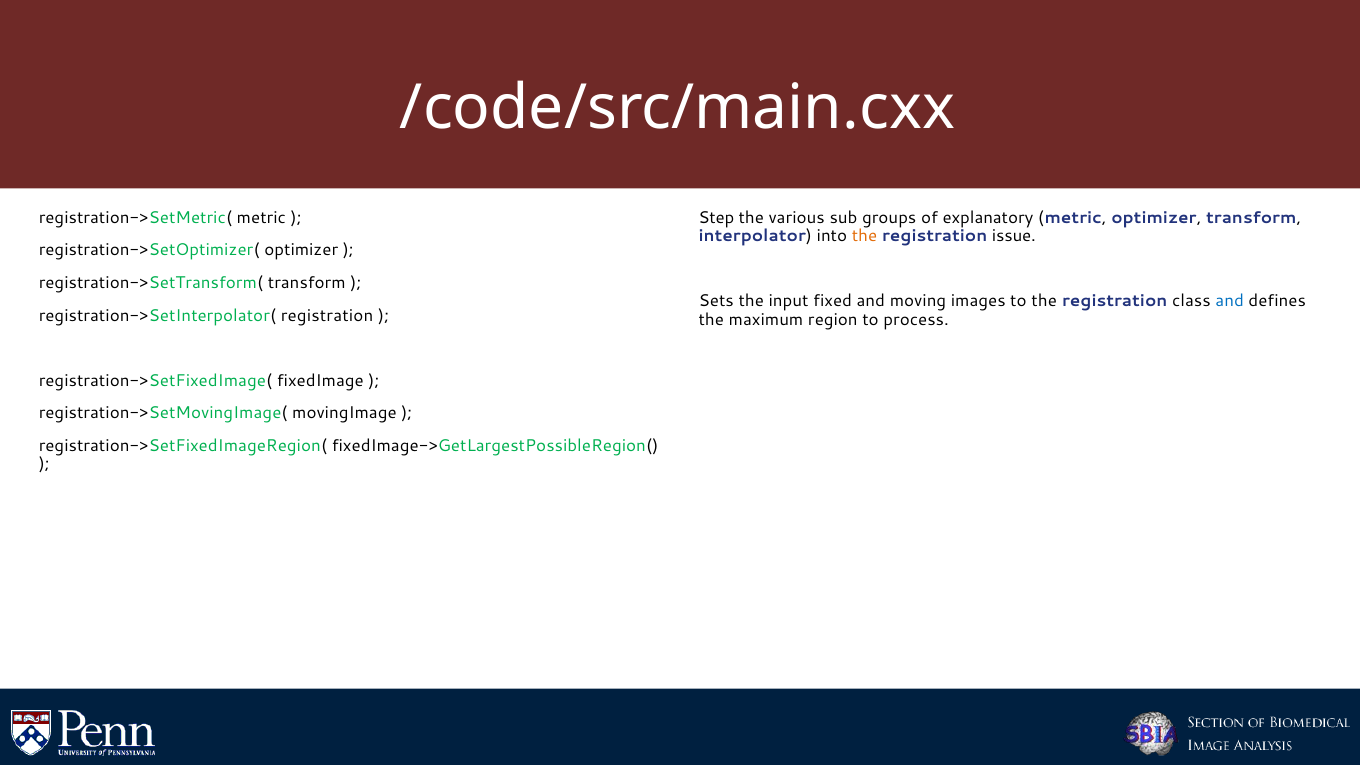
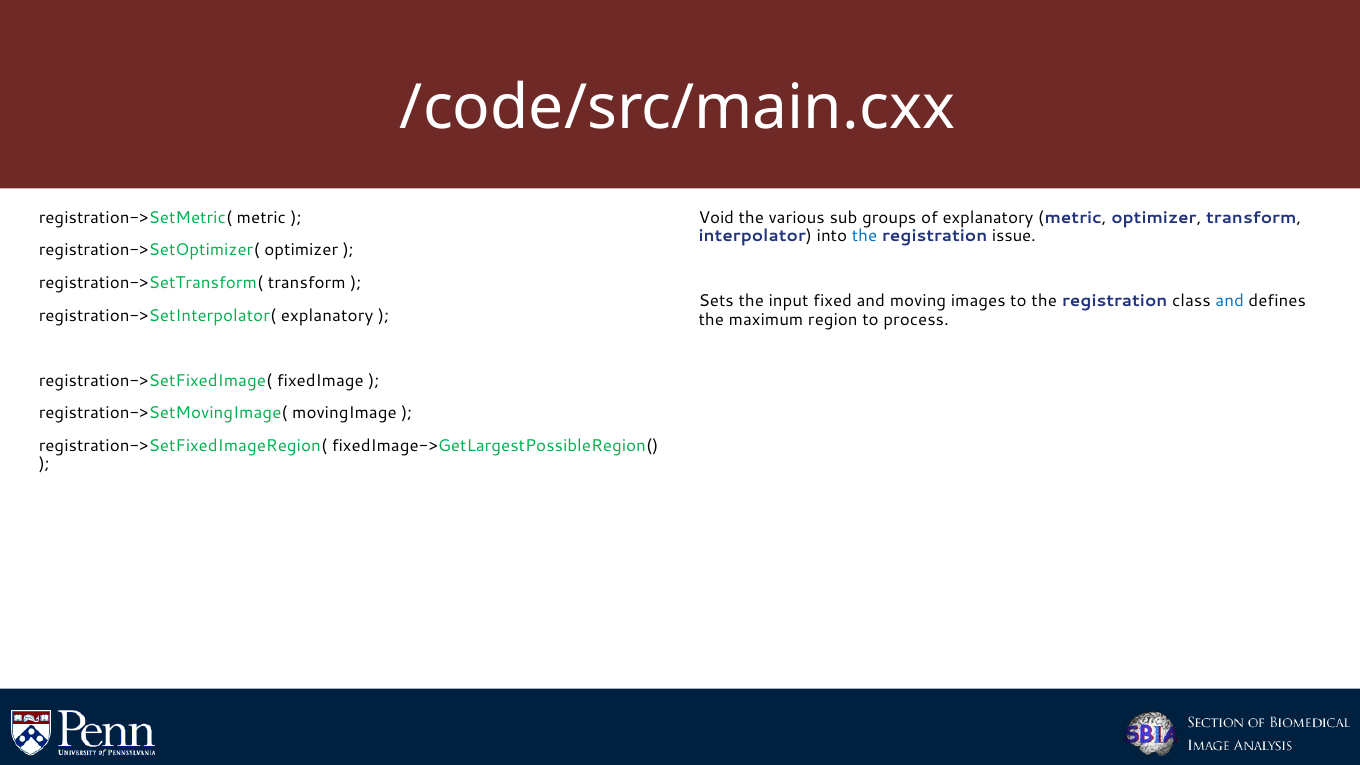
Step: Step -> Void
the at (864, 236) colour: orange -> blue
registration->SetInterpolator( registration: registration -> explanatory
